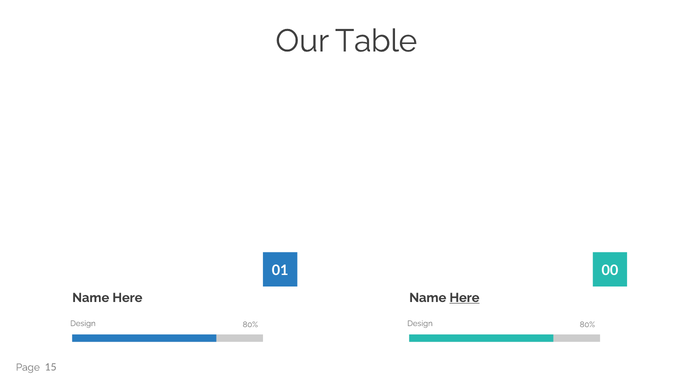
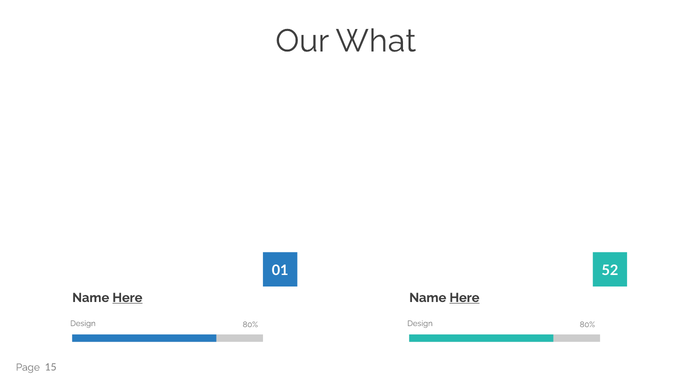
Table: Table -> What
00: 00 -> 52
Here at (127, 298) underline: none -> present
